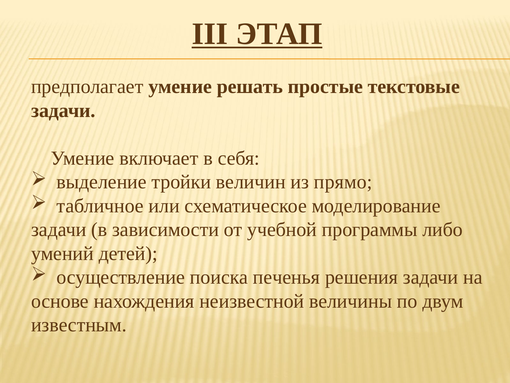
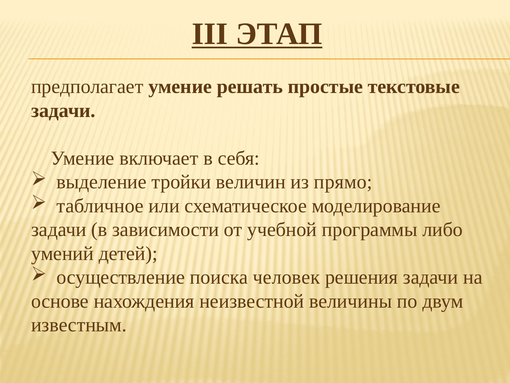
печенья: печенья -> человек
